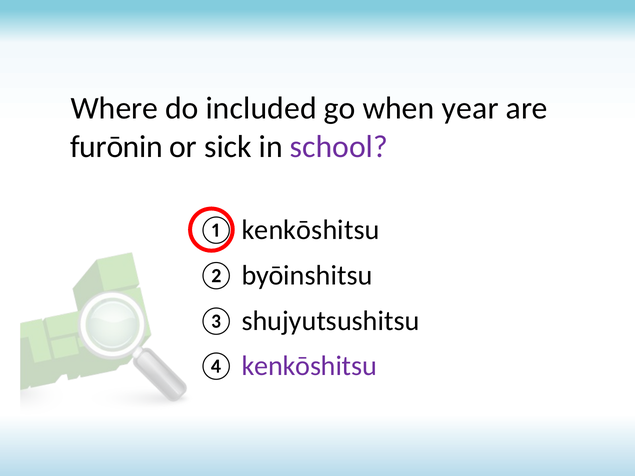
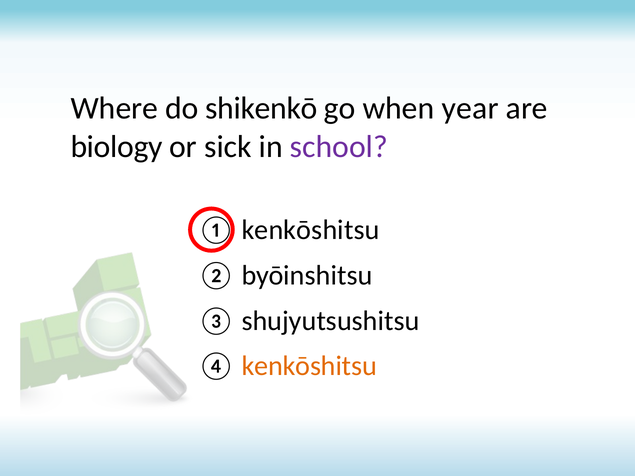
included: included -> shikenkō
furōnin: furōnin -> biology
kenkōshitsu at (309, 366) colour: purple -> orange
